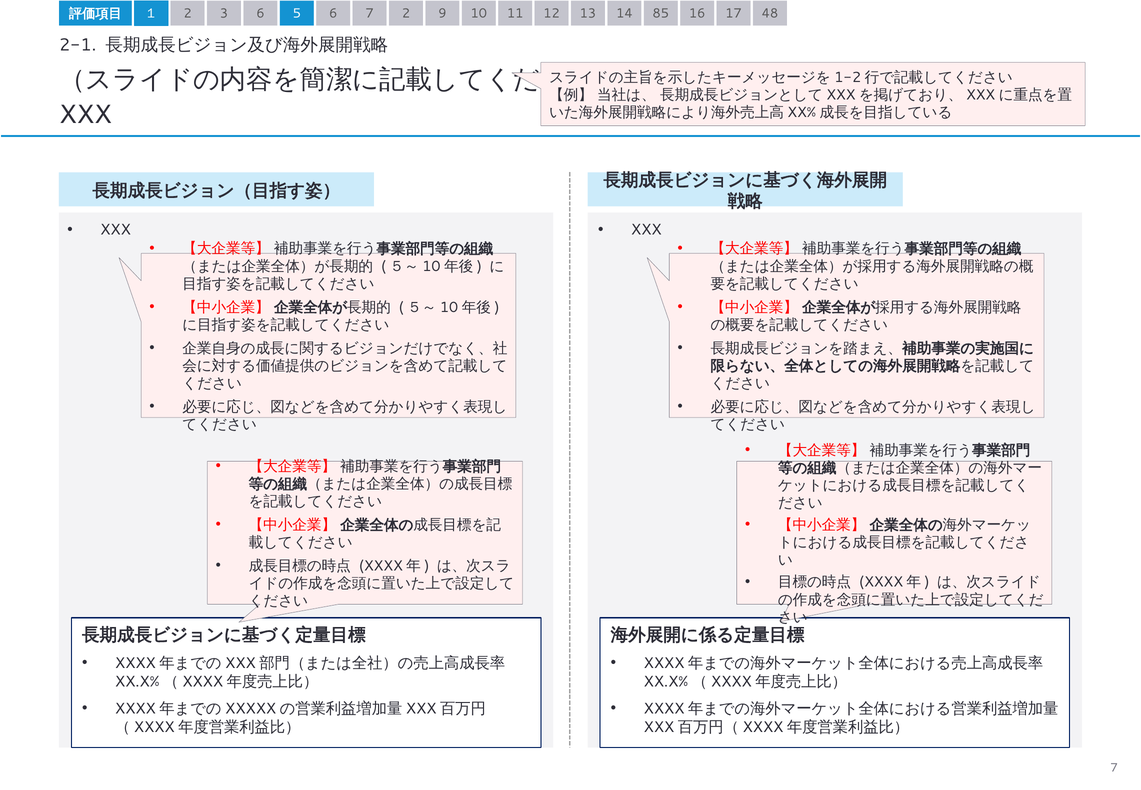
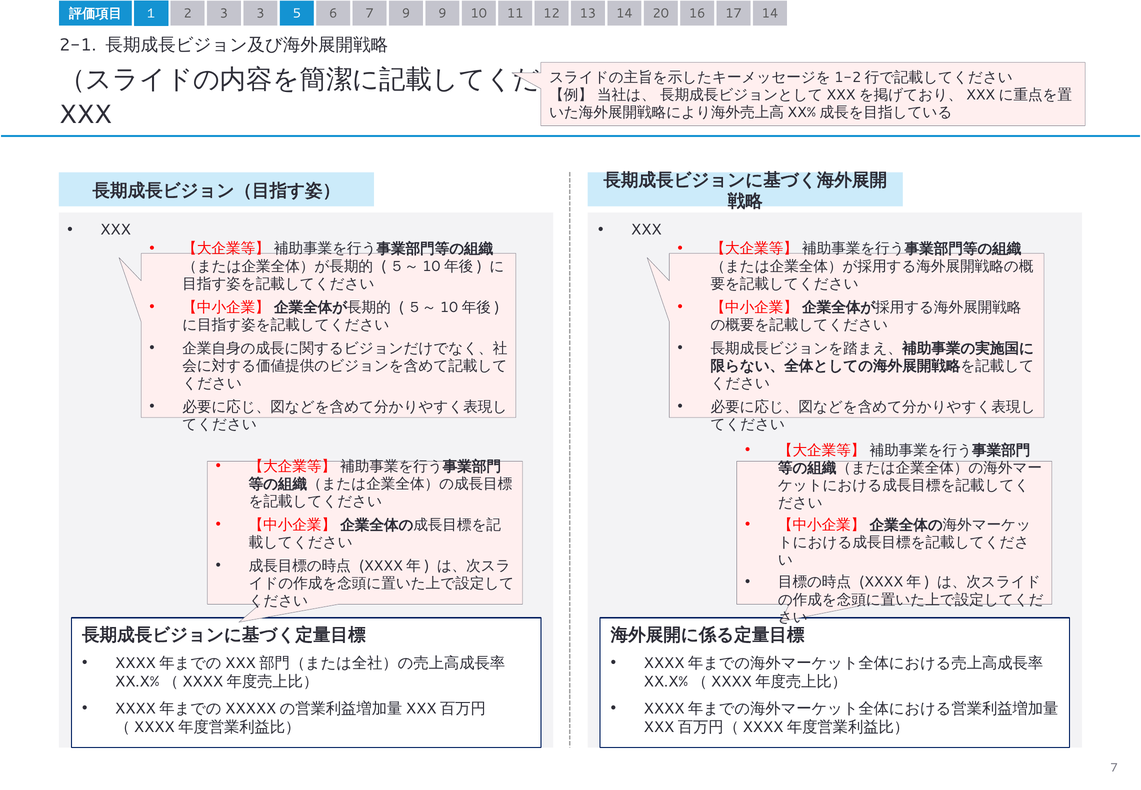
3 6: 6 -> 3
7 2: 2 -> 9
85: 85 -> 20
17 48: 48 -> 14
